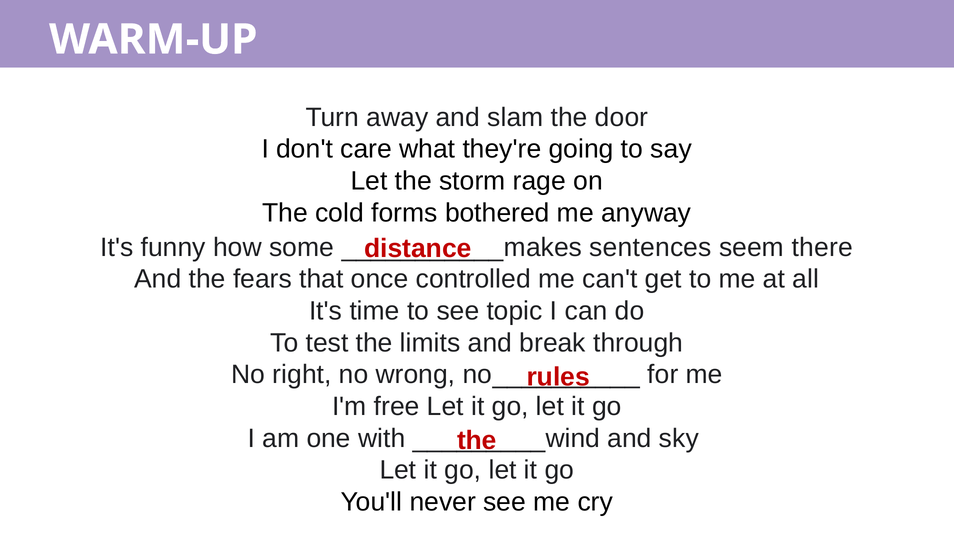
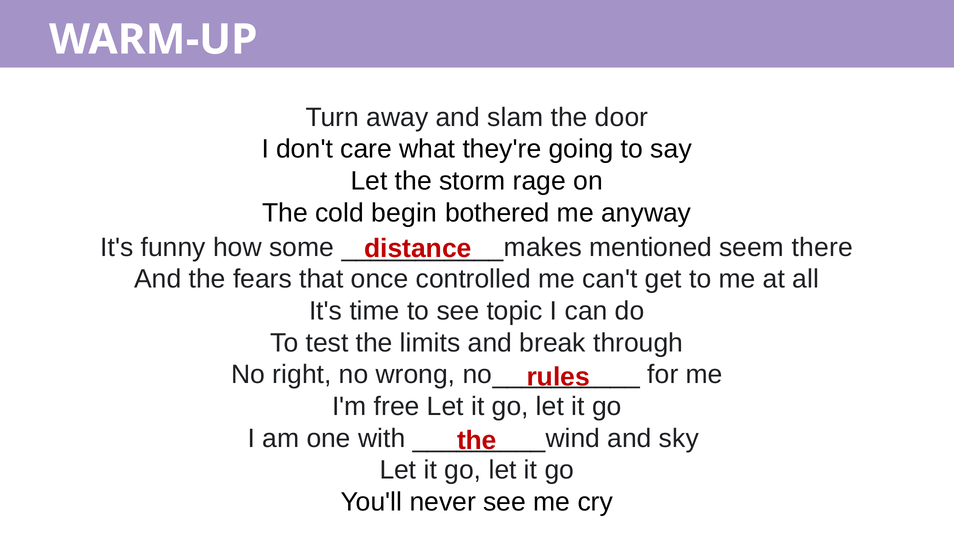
forms: forms -> begin
sentences: sentences -> mentioned
